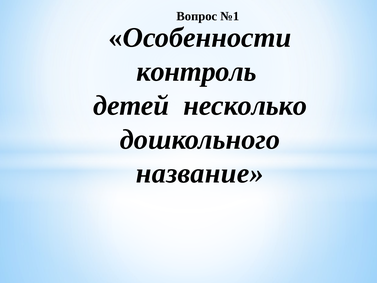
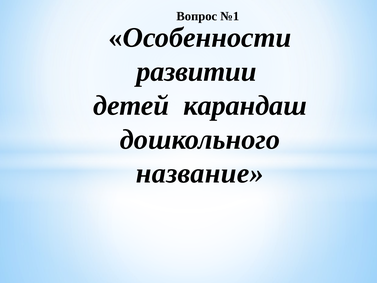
контроль: контроль -> развитии
несколько: несколько -> карандаш
